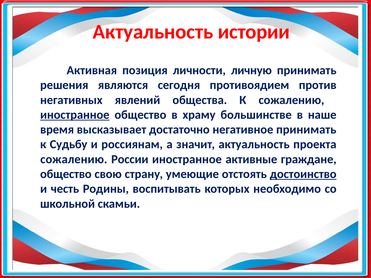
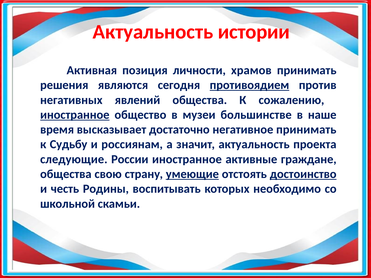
личную: личную -> храмов
противоядием underline: none -> present
храму: храму -> музеи
сожалению at (74, 159): сожалению -> следующие
общество at (66, 174): общество -> общества
умеющие underline: none -> present
